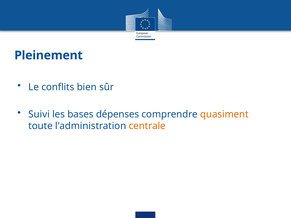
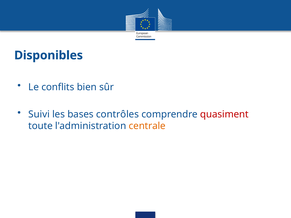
Pleinement: Pleinement -> Disponibles
dépenses: dépenses -> contrôles
quasiment colour: orange -> red
